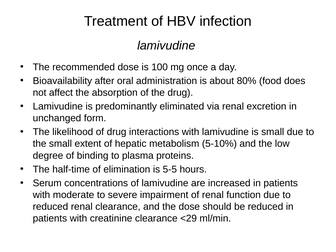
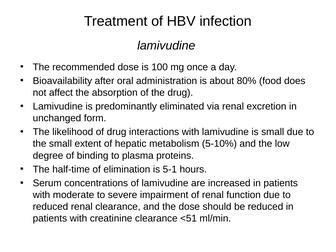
5-5: 5-5 -> 5-1
<29: <29 -> <51
